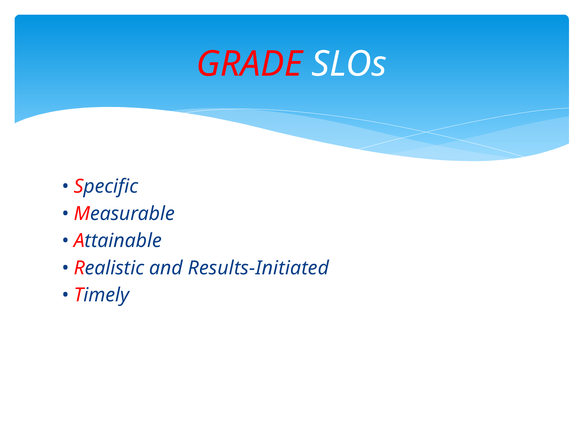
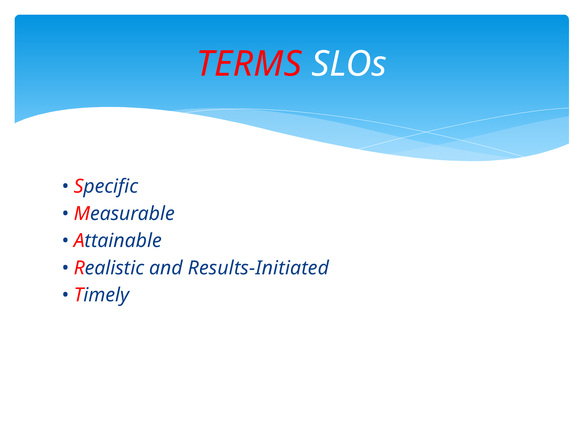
GRADE: GRADE -> TERMS
